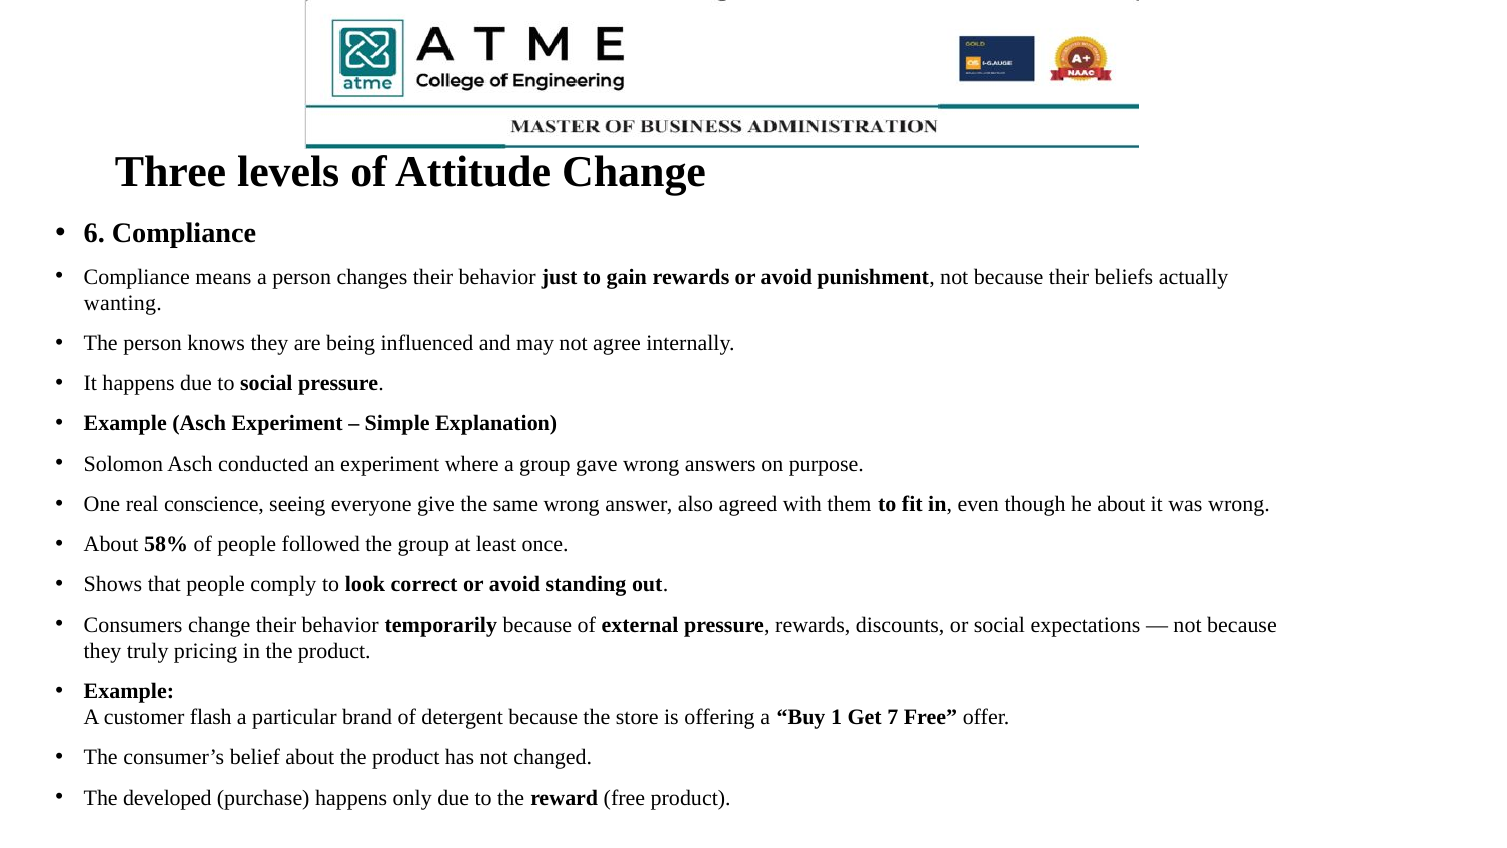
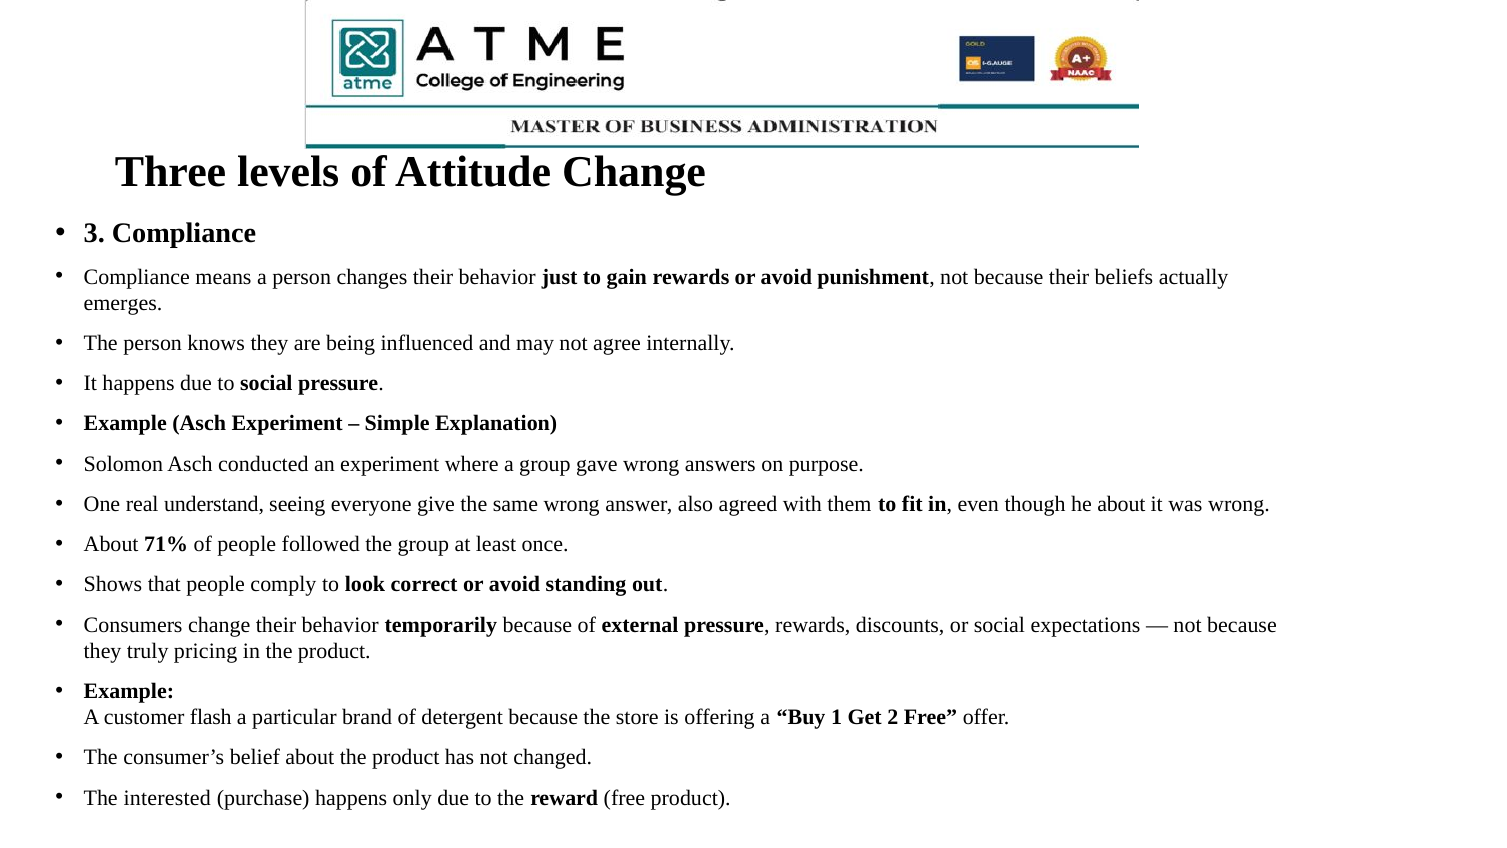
6: 6 -> 3
wanting: wanting -> emerges
conscience: conscience -> understand
58%: 58% -> 71%
7: 7 -> 2
developed: developed -> interested
